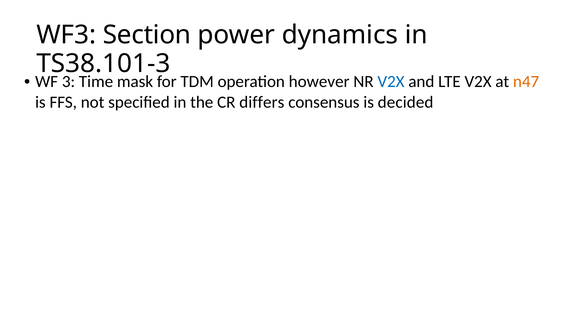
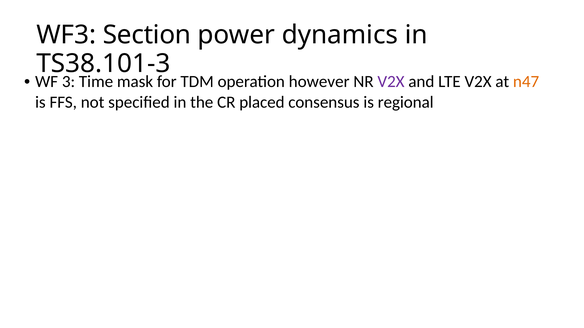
V2X at (391, 82) colour: blue -> purple
differs: differs -> placed
decided: decided -> regional
